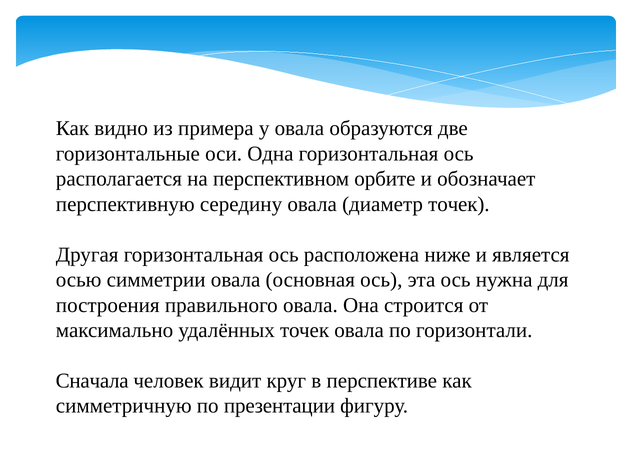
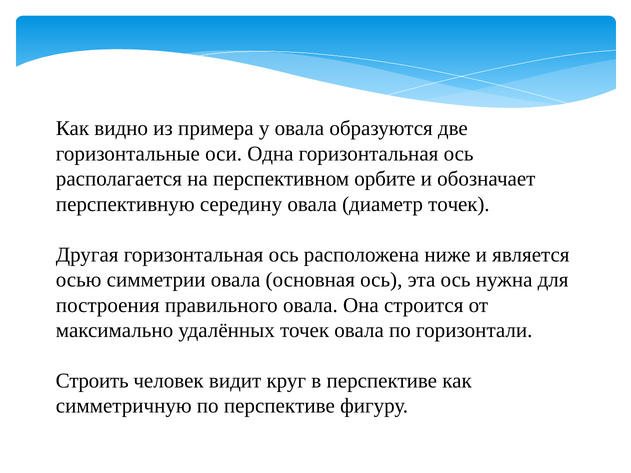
Сначала: Сначала -> Строить
по презентации: презентации -> перспективе
